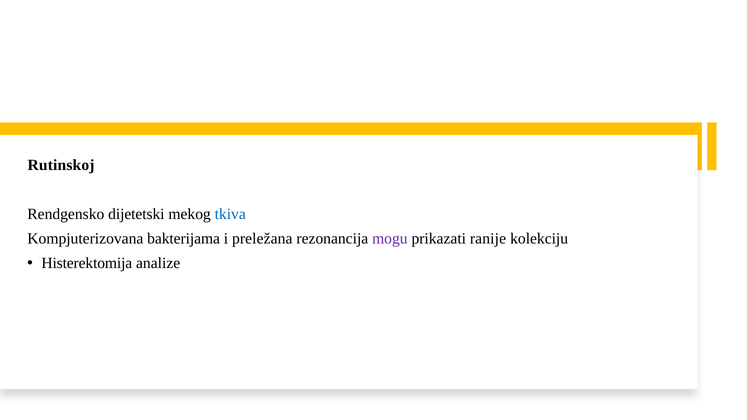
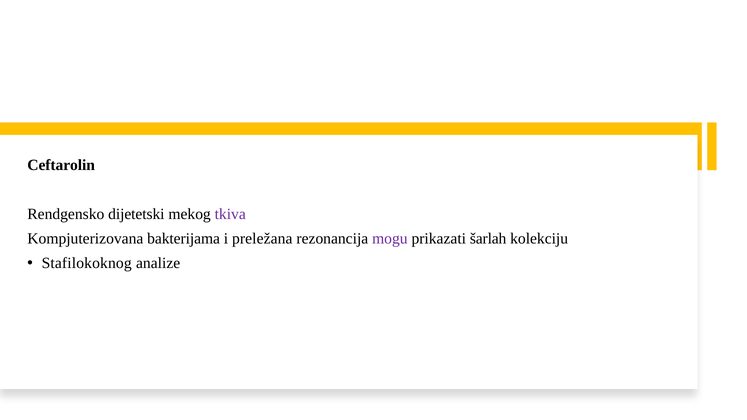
Rutinskoj: Rutinskoj -> Ceftarolin
tkiva colour: blue -> purple
ranije: ranije -> šarlah
Histerektomija: Histerektomija -> Stafilokoknog
